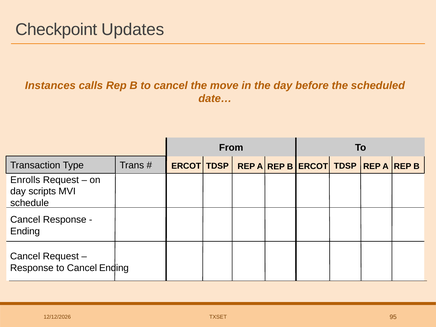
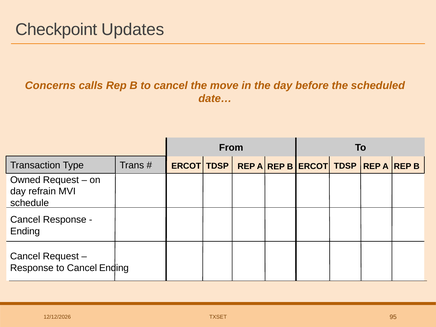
Instances: Instances -> Concerns
Enrolls: Enrolls -> Owned
scripts: scripts -> refrain
